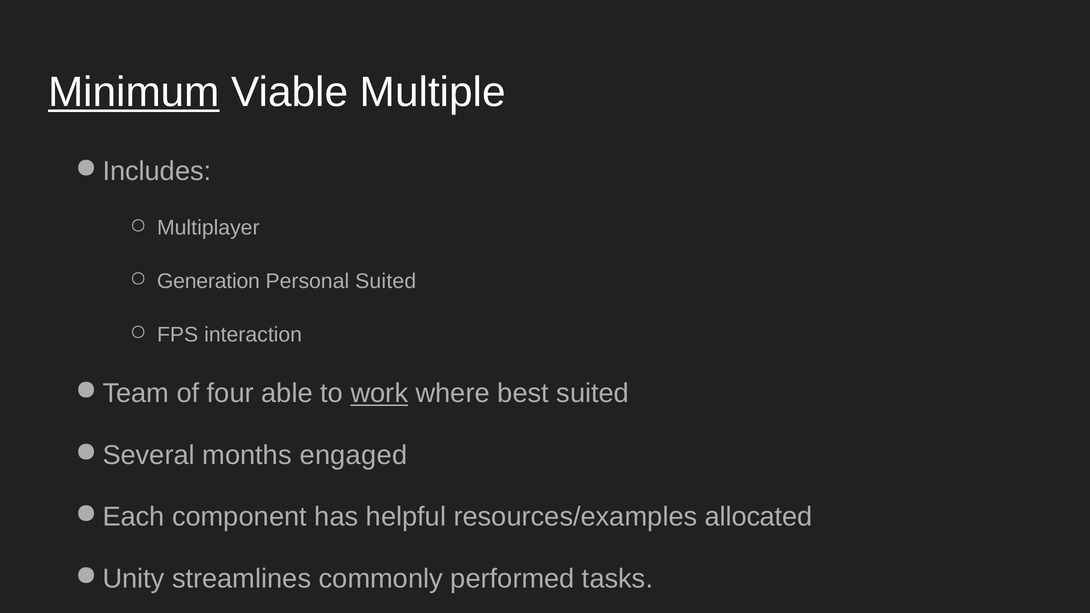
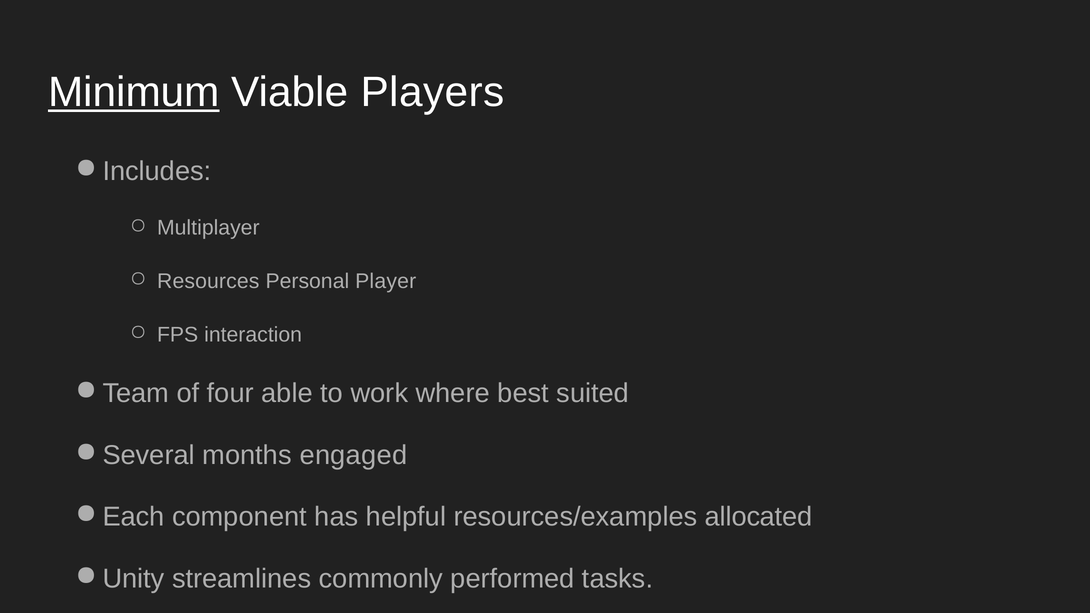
Multiple: Multiple -> Players
Generation: Generation -> Resources
Personal Suited: Suited -> Player
work underline: present -> none
